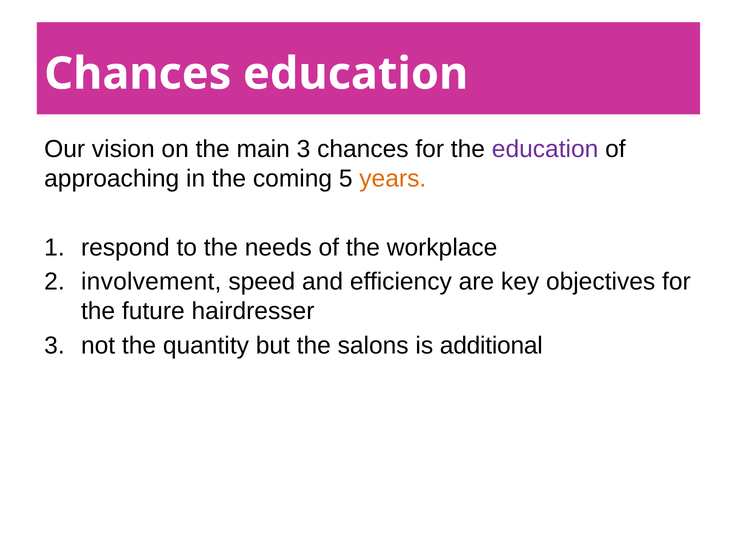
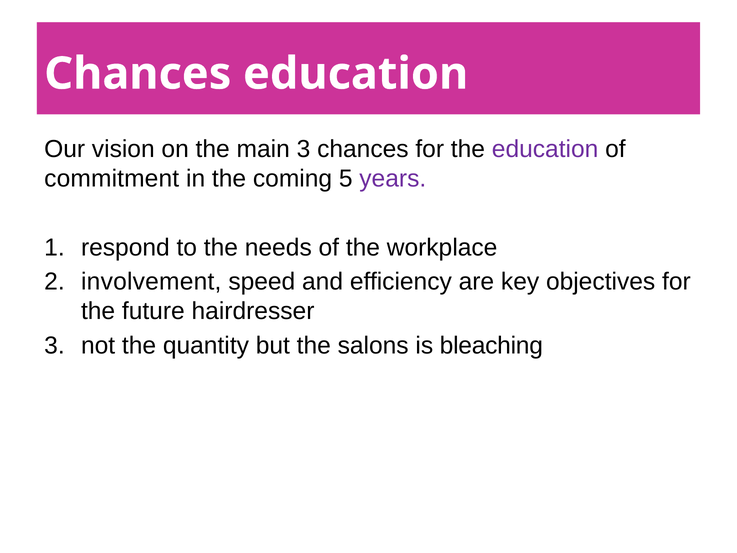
approaching: approaching -> commitment
years colour: orange -> purple
additional: additional -> bleaching
